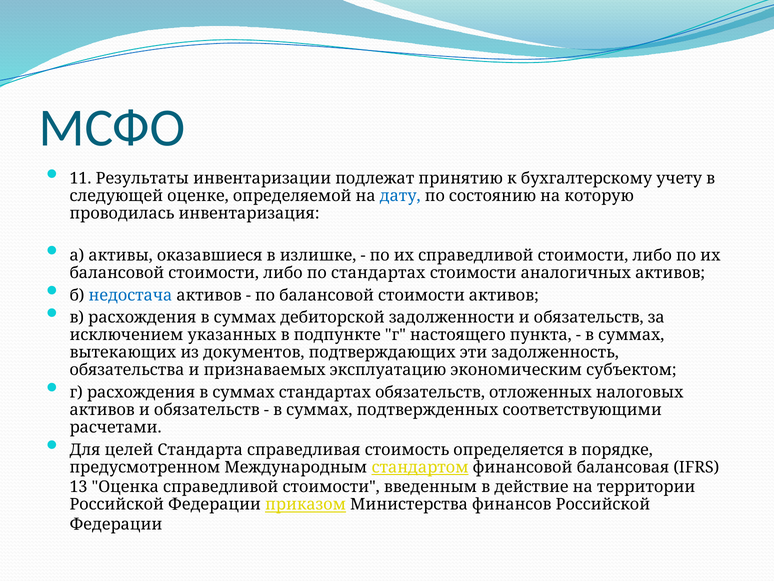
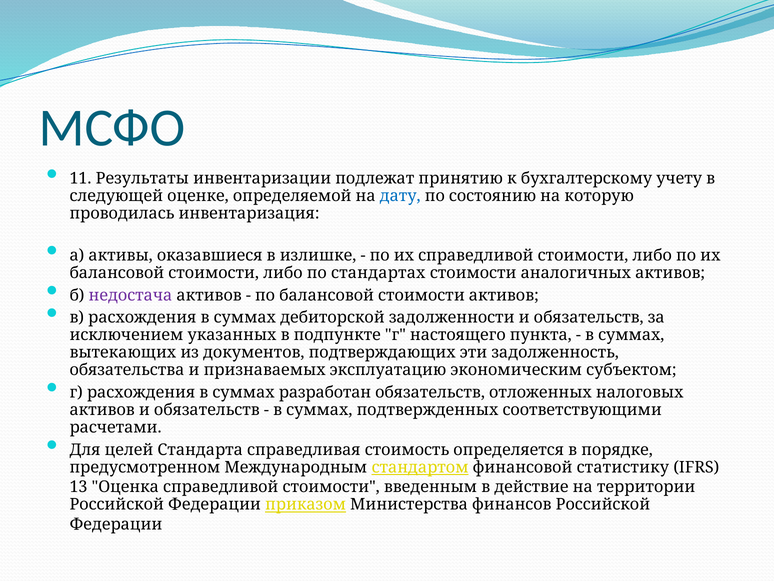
недостача colour: blue -> purple
суммах стандартах: стандартах -> разработан
балансовая: балансовая -> статистику
